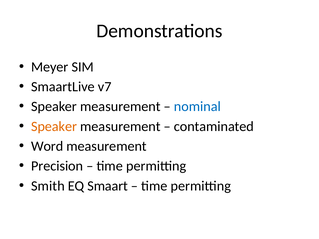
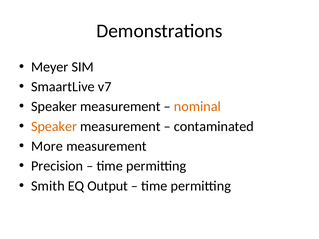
nominal colour: blue -> orange
Word: Word -> More
Smaart: Smaart -> Output
